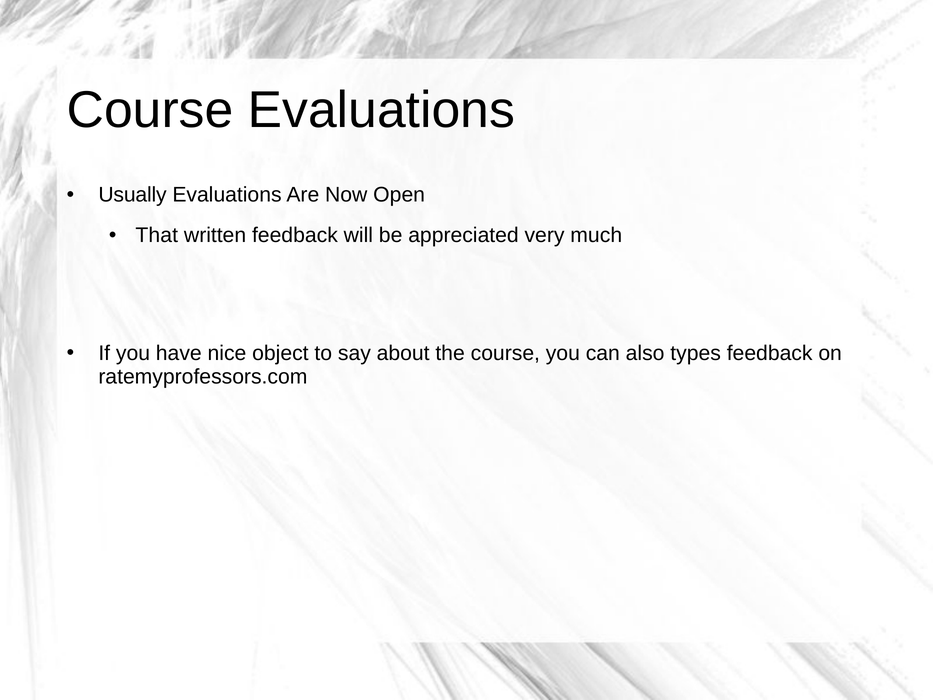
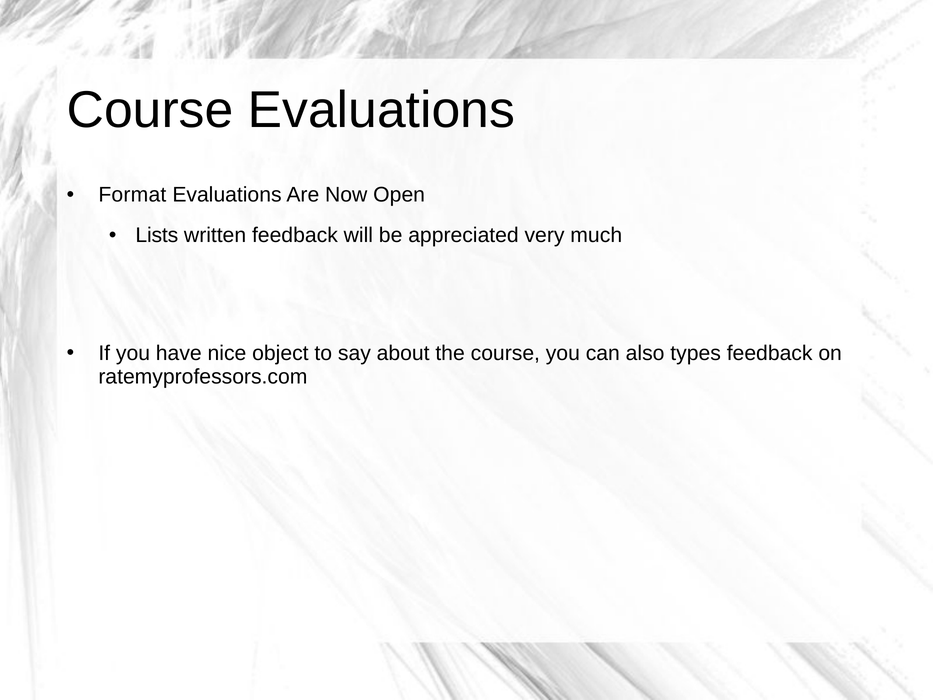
Usually: Usually -> Format
That: That -> Lists
